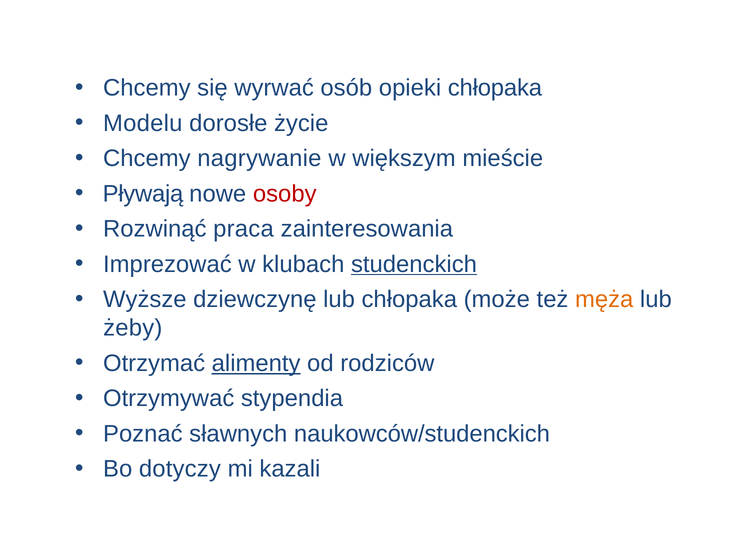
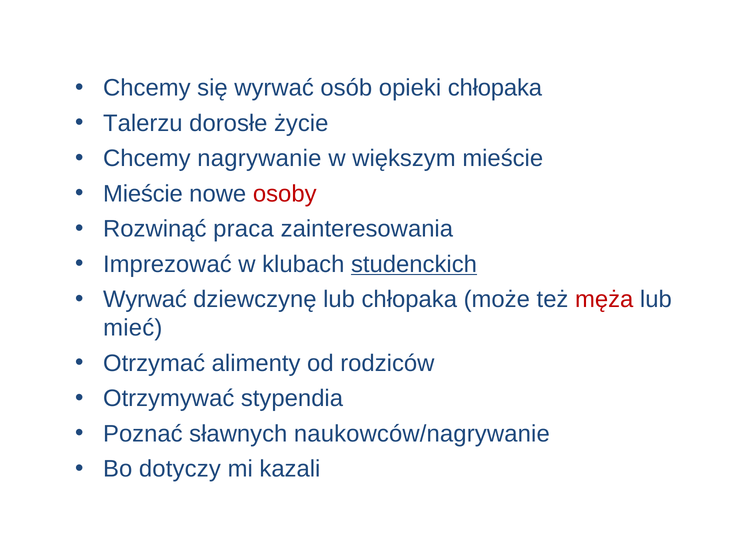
Modelu: Modelu -> Talerzu
Pływają at (143, 194): Pływają -> Mieście
Wyższe at (145, 300): Wyższe -> Wyrwać
męża colour: orange -> red
żeby: żeby -> mieć
alimenty underline: present -> none
naukowców/studenckich: naukowców/studenckich -> naukowców/nagrywanie
